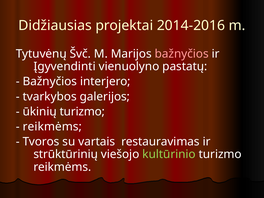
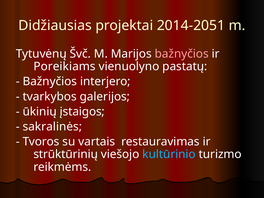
2014-2016: 2014-2016 -> 2014-2051
Įgyvendinti: Įgyvendinti -> Poreikiams
ūkinių turizmo: turizmo -> įstaigos
reikmėms at (52, 127): reikmėms -> sakralinės
kultūrinio colour: light green -> light blue
